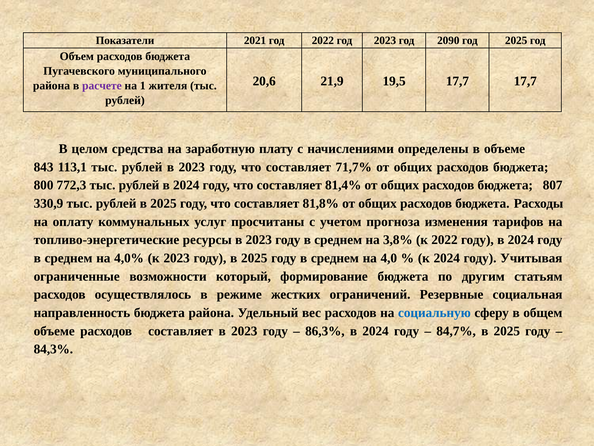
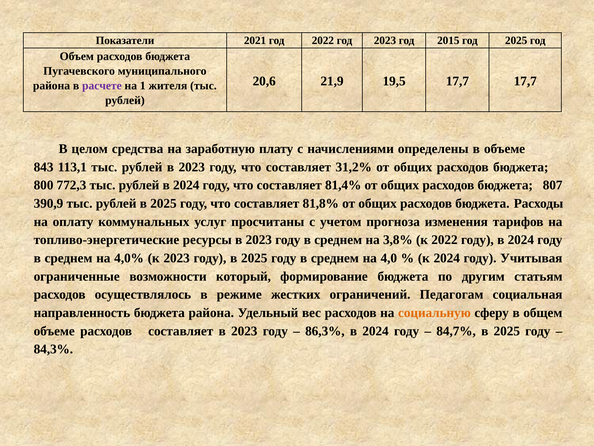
2090: 2090 -> 2015
71,7%: 71,7% -> 31,2%
330,9: 330,9 -> 390,9
Резервные: Резервные -> Педагогам
социальную colour: blue -> orange
